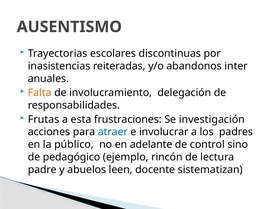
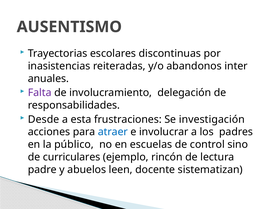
Falta colour: orange -> purple
Frutas: Frutas -> Desde
adelante: adelante -> escuelas
pedagógico: pedagógico -> curriculares
